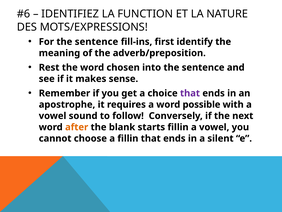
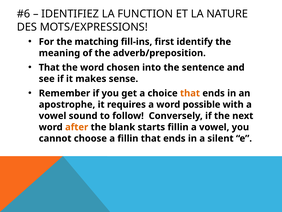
For the sentence: sentence -> matching
Rest at (49, 67): Rest -> That
that at (190, 93) colour: purple -> orange
